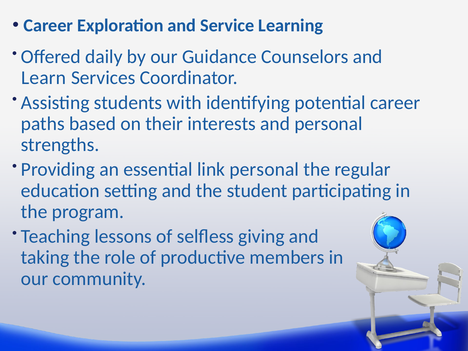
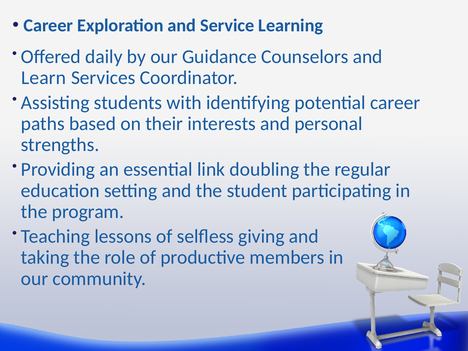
link personal: personal -> doubling
